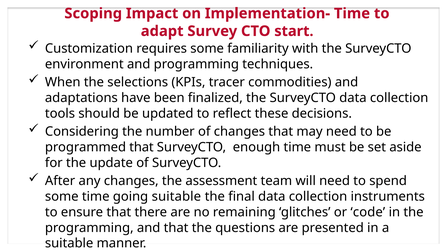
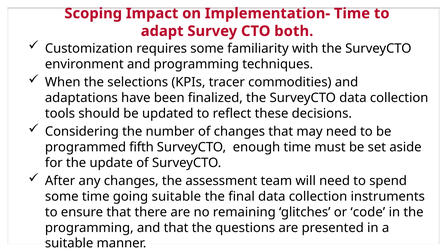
start: start -> both
programmed that: that -> fifth
